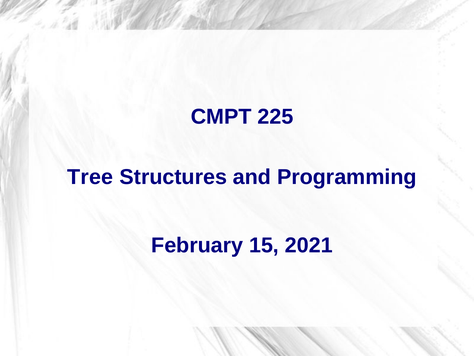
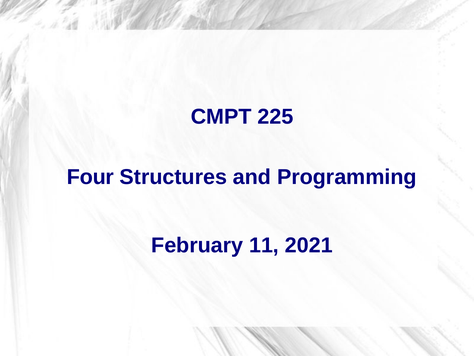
Tree: Tree -> Four
15: 15 -> 11
